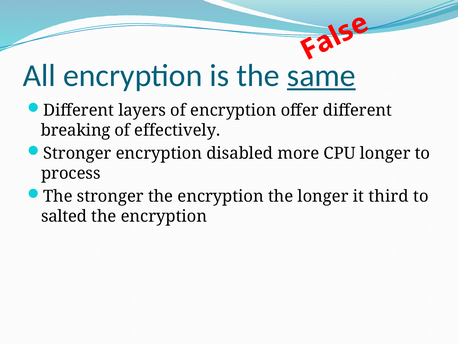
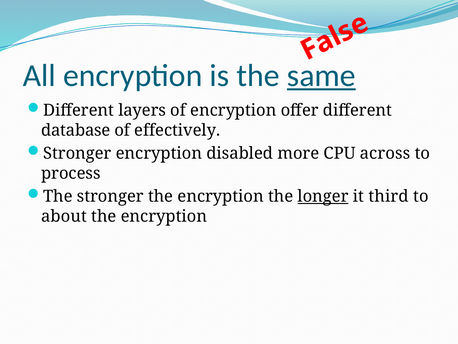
breaking: breaking -> database
CPU longer: longer -> across
longer at (323, 196) underline: none -> present
salted: salted -> about
